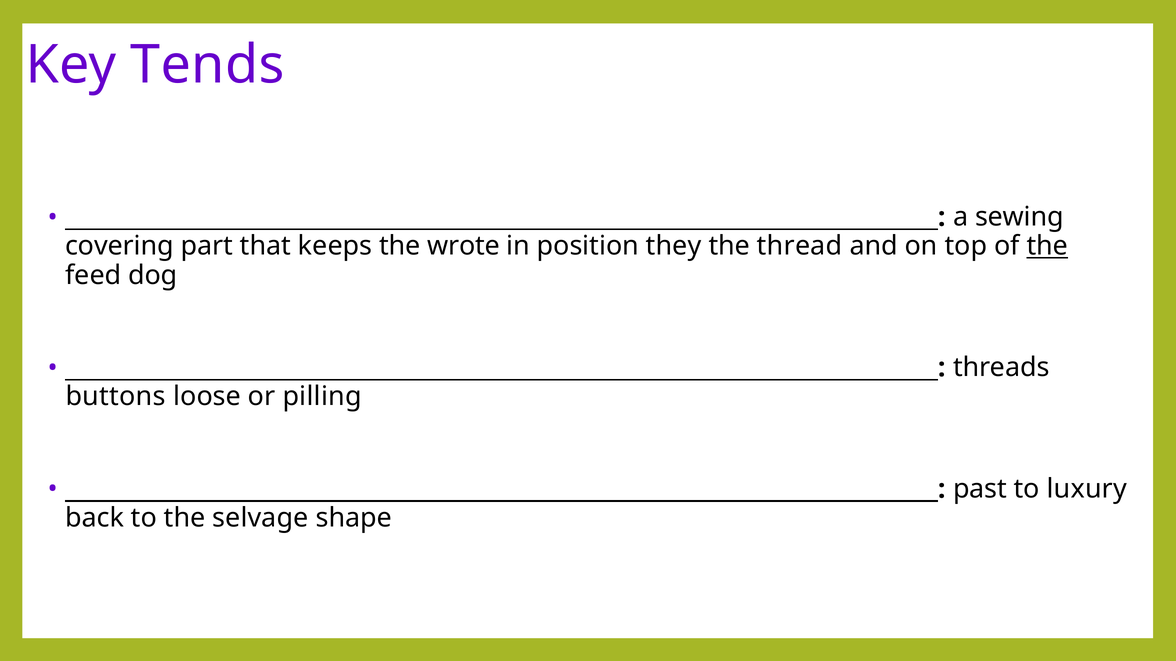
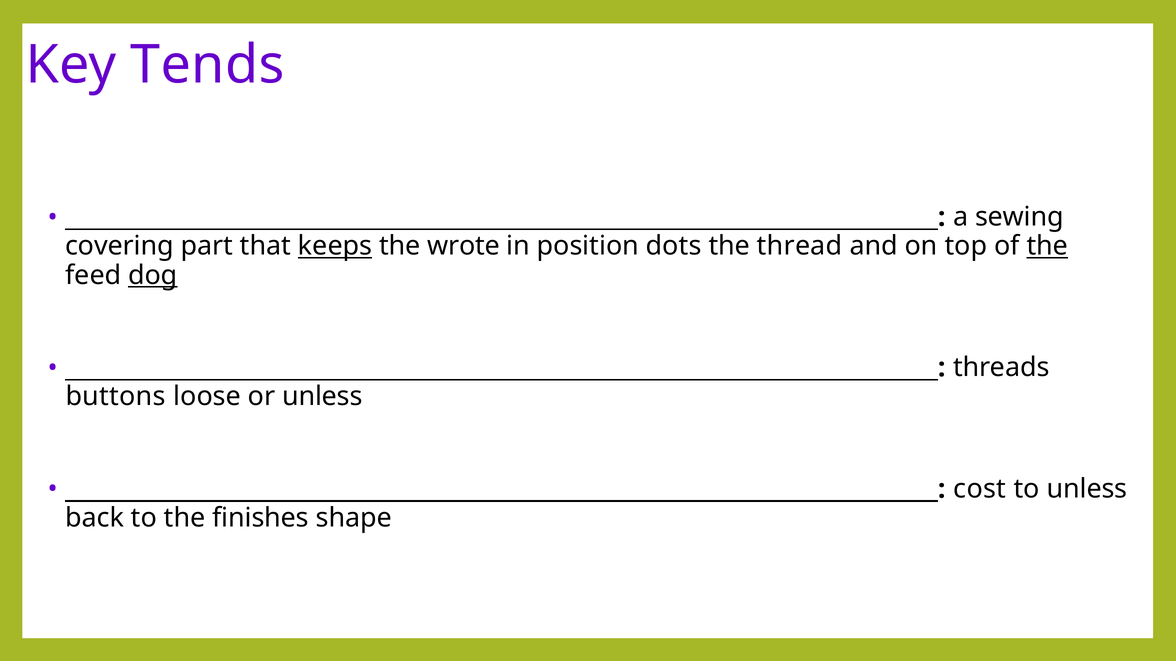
keeps underline: none -> present
they: they -> dots
dog underline: none -> present
or pilling: pilling -> unless
past: past -> cost
to luxury: luxury -> unless
selvage: selvage -> finishes
